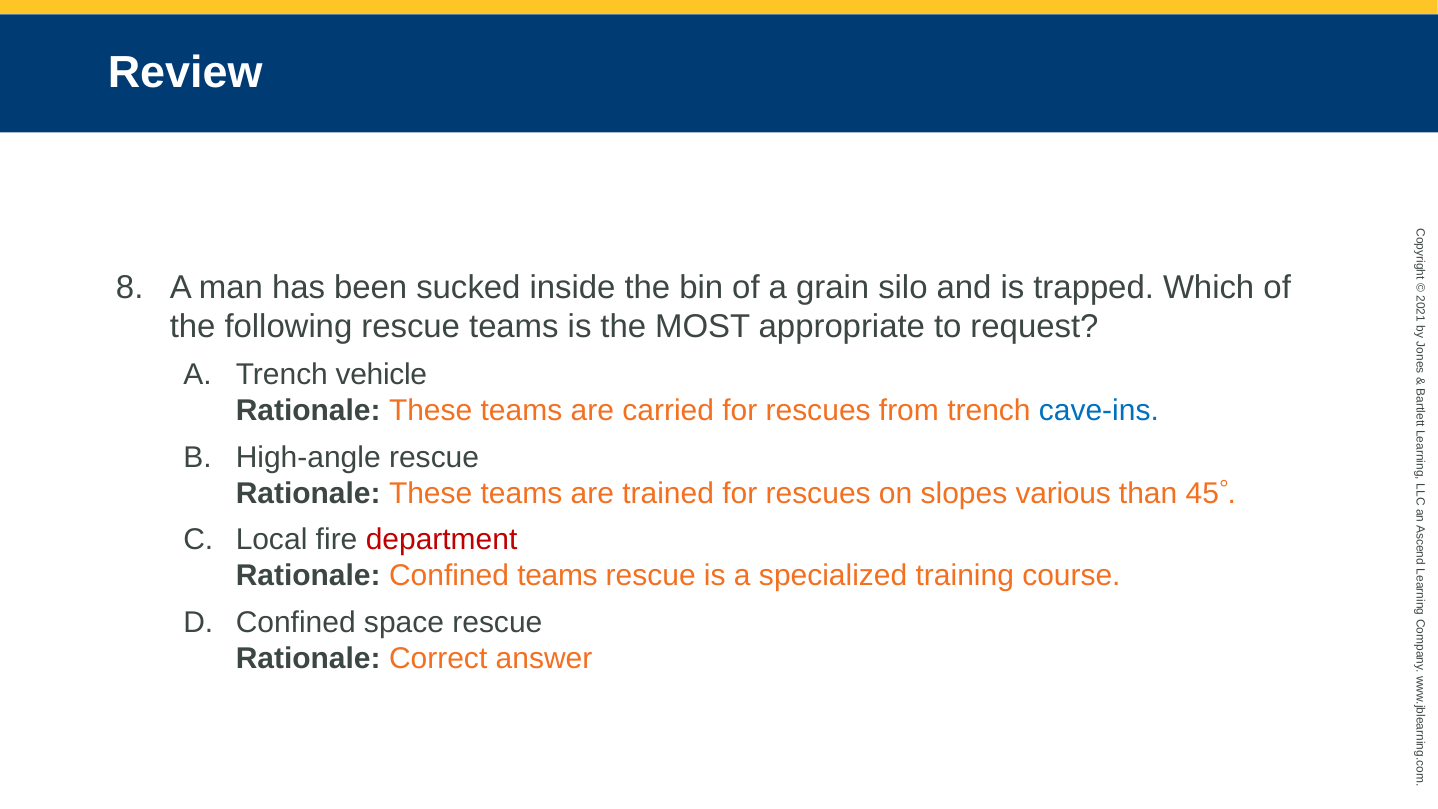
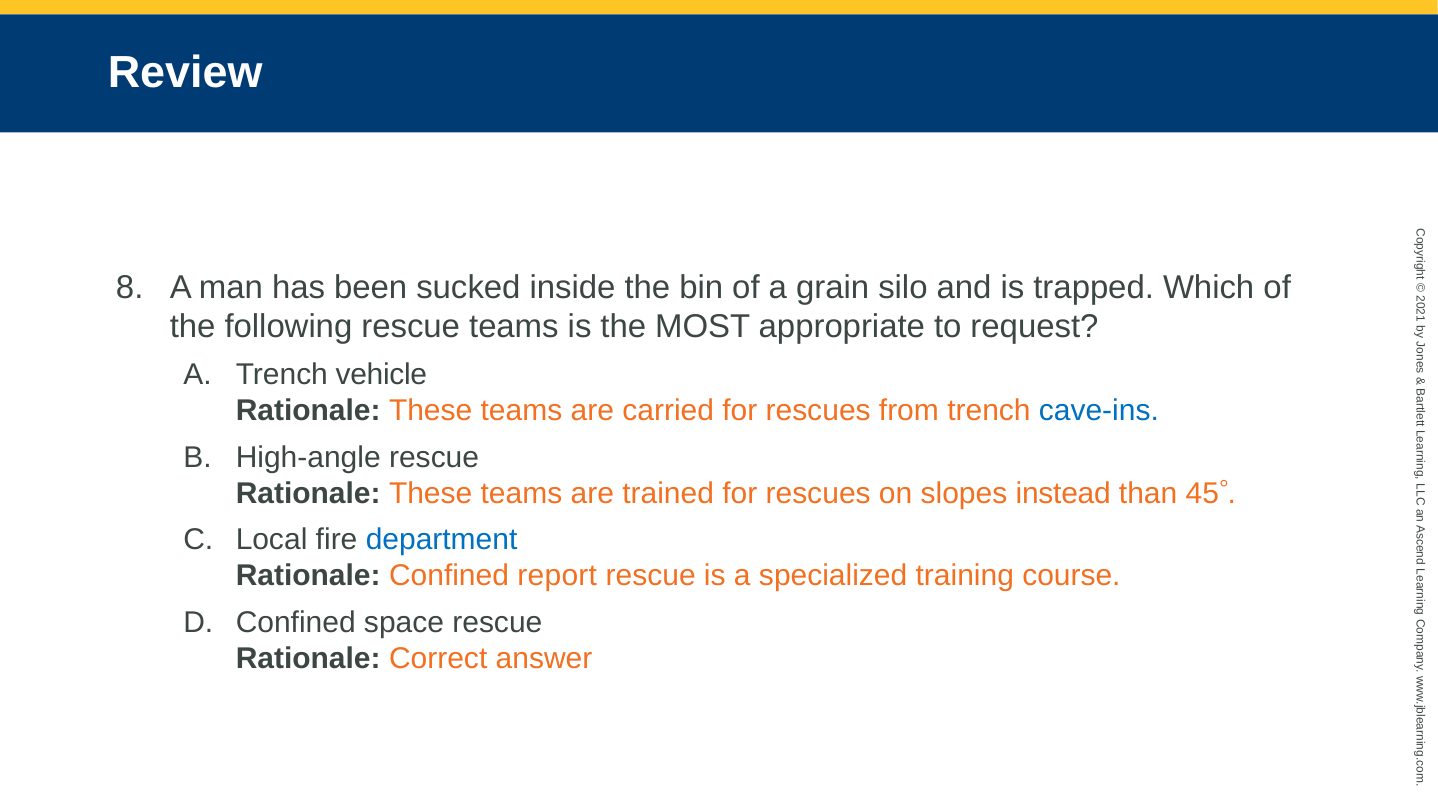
various: various -> instead
department colour: red -> blue
Confined teams: teams -> report
